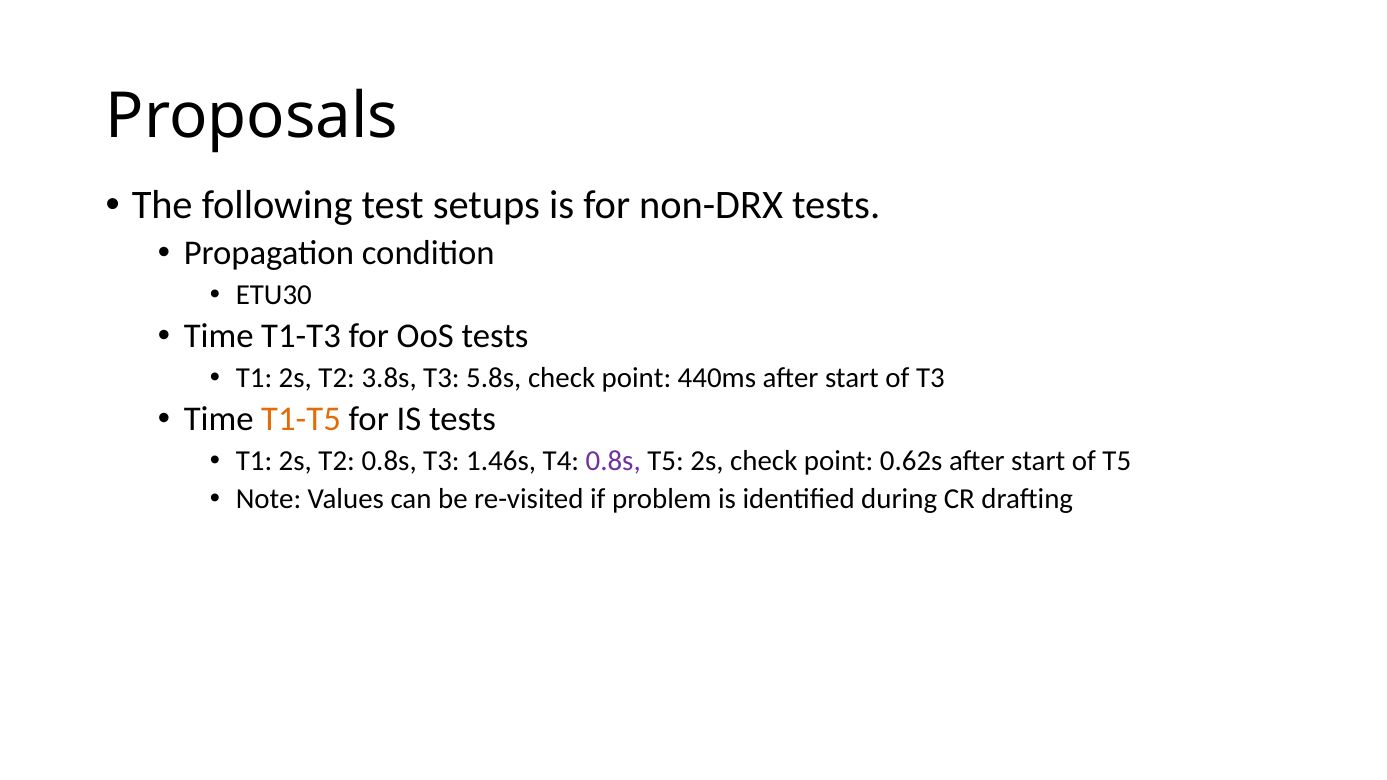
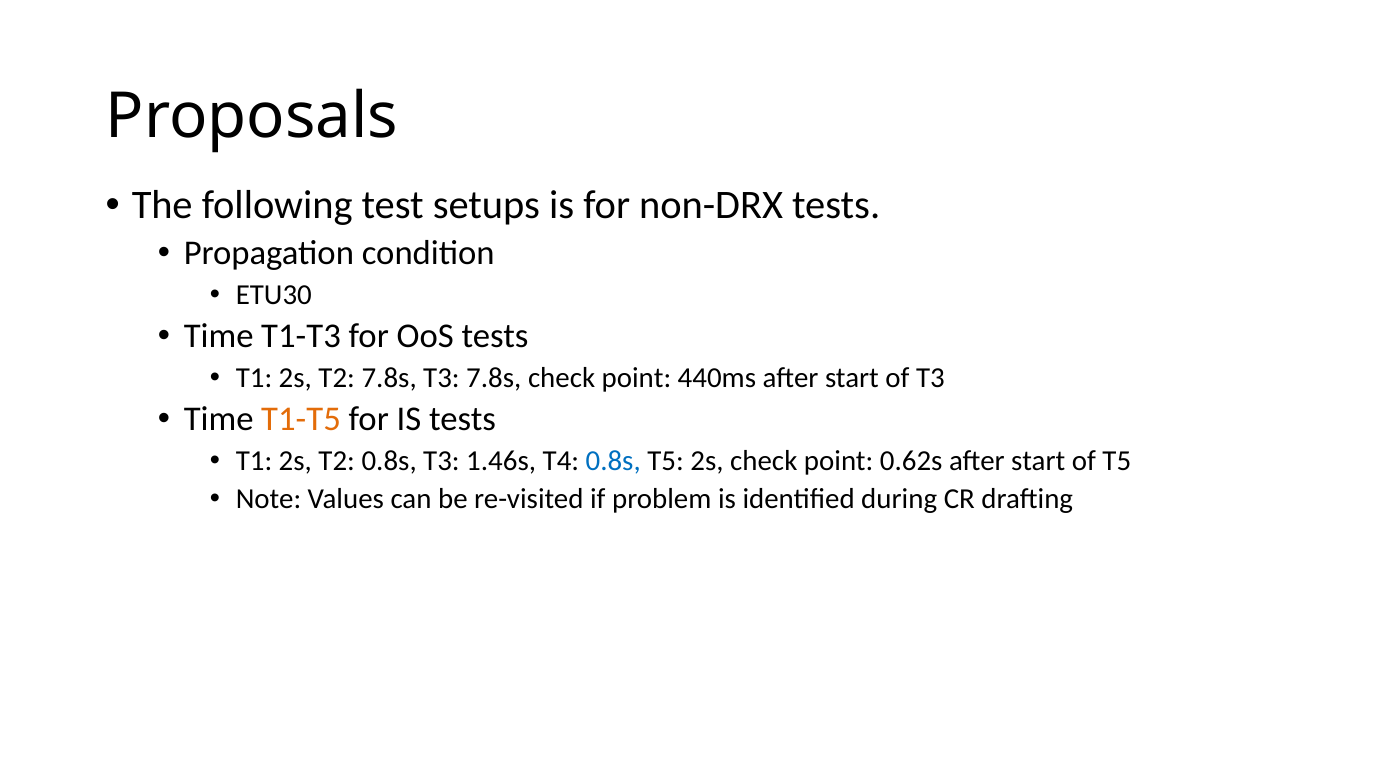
T2 3.8s: 3.8s -> 7.8s
T3 5.8s: 5.8s -> 7.8s
0.8s at (613, 461) colour: purple -> blue
